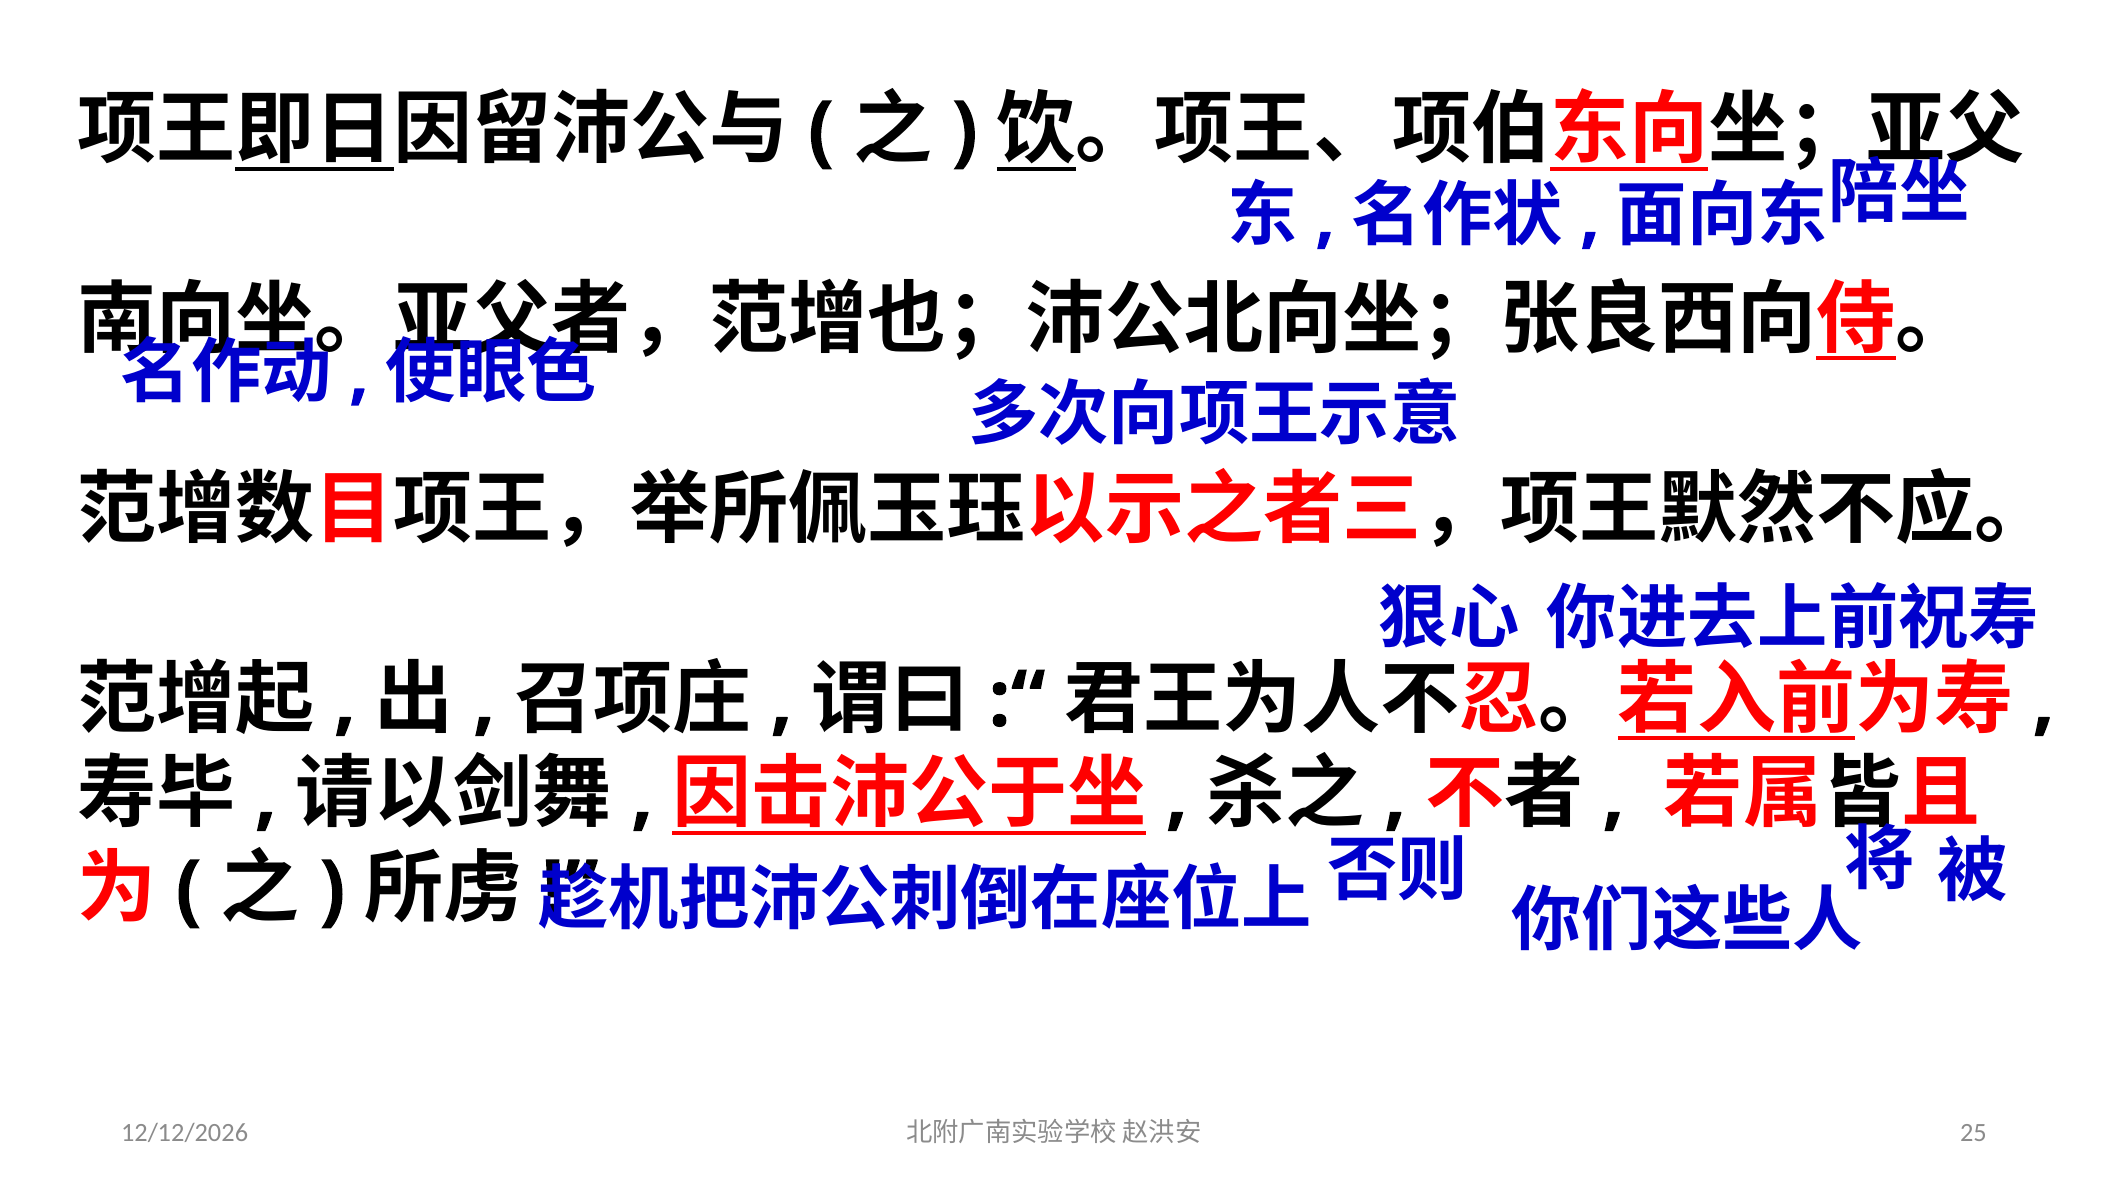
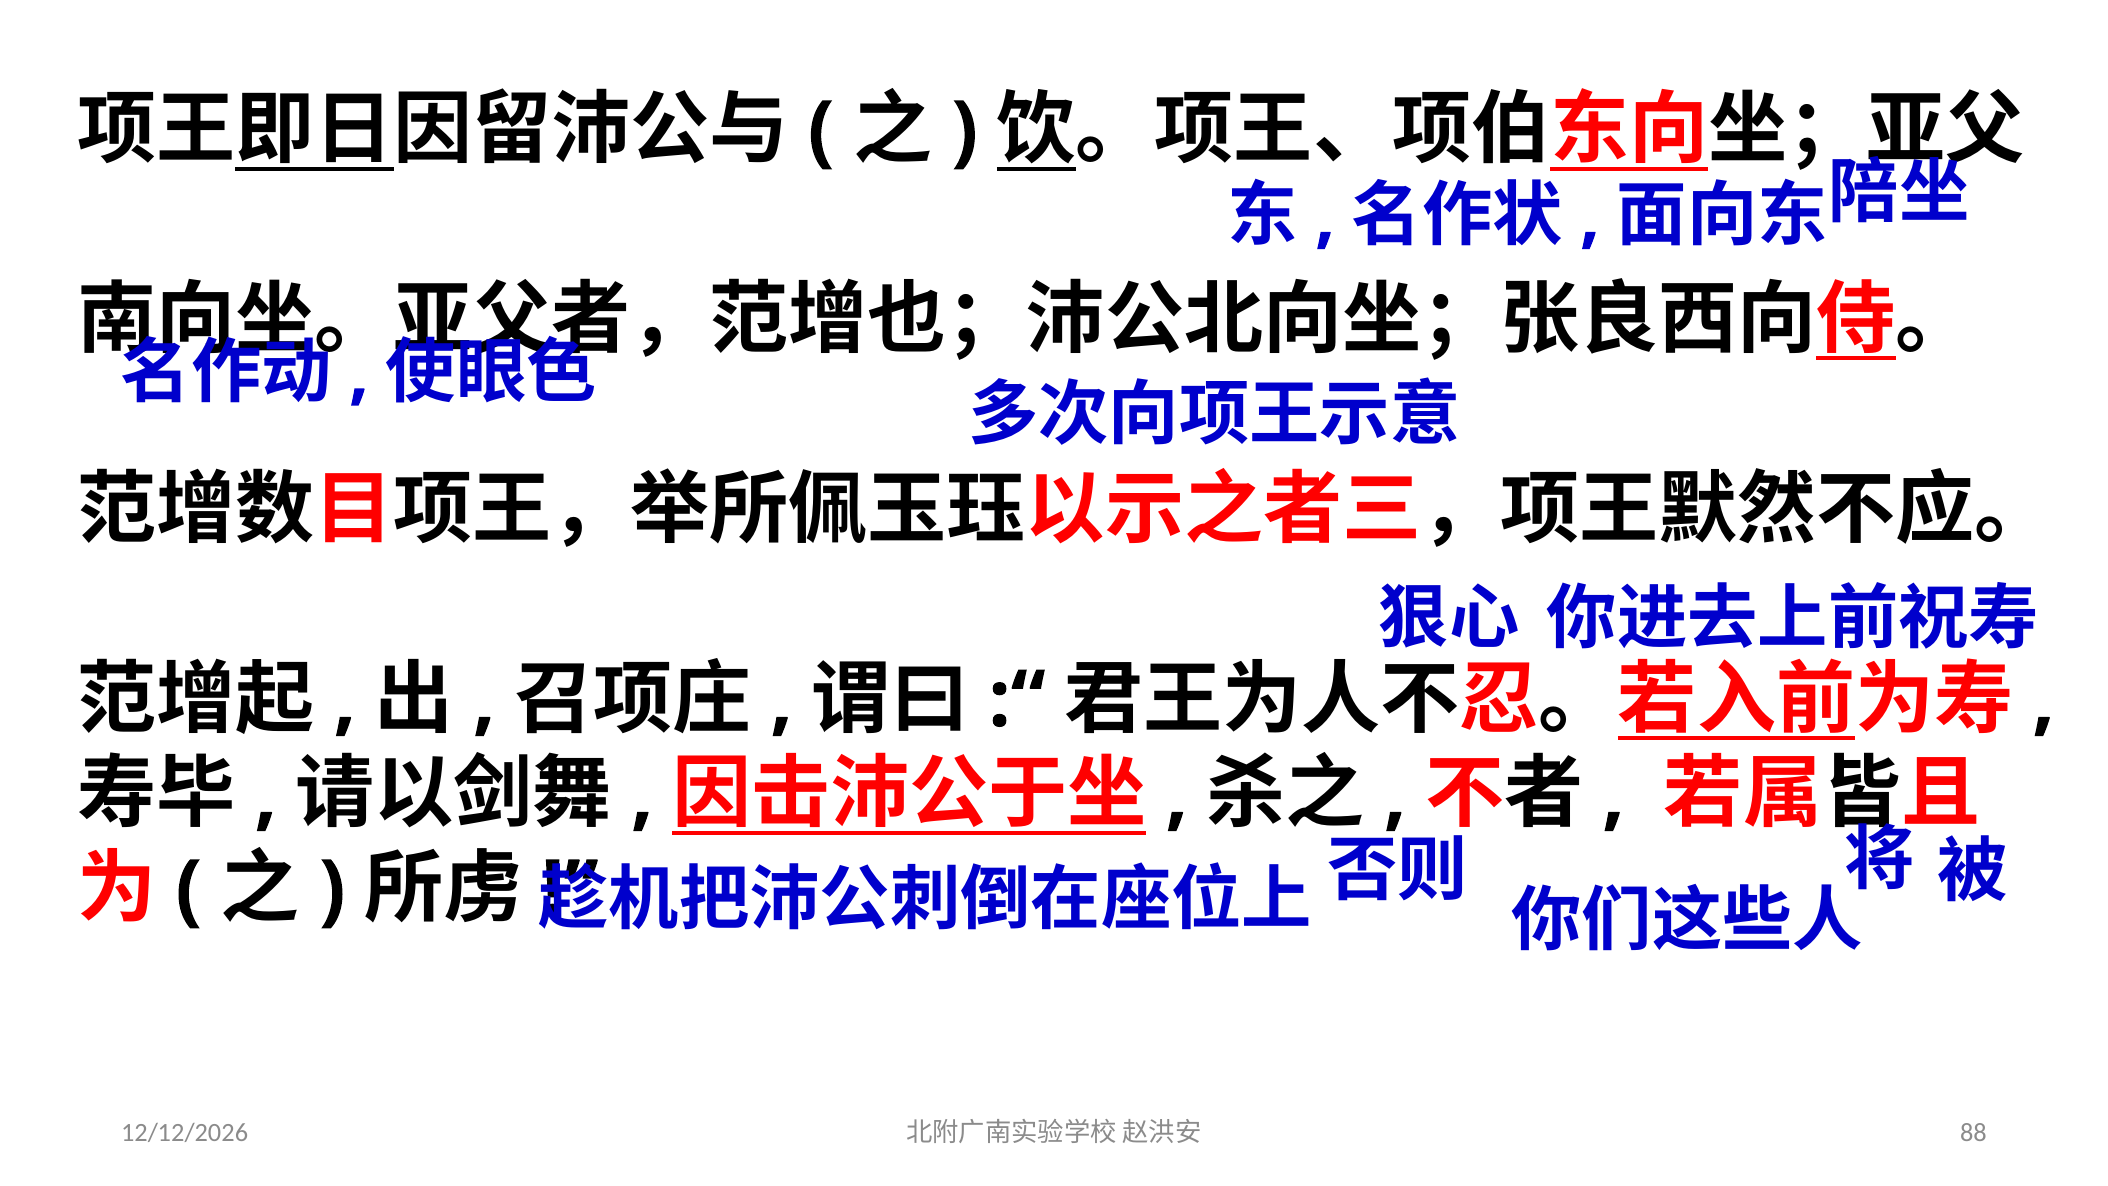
25: 25 -> 88
